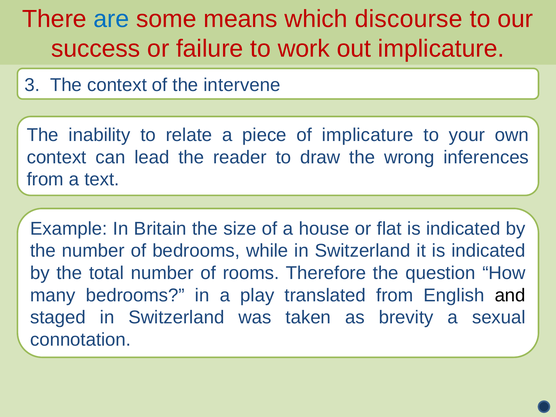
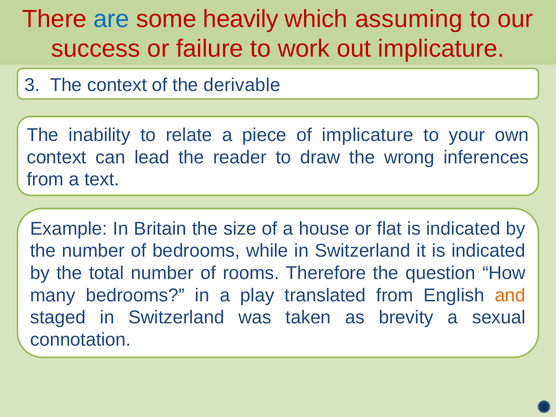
means: means -> heavily
discourse: discourse -> assuming
intervene: intervene -> derivable
and colour: black -> orange
